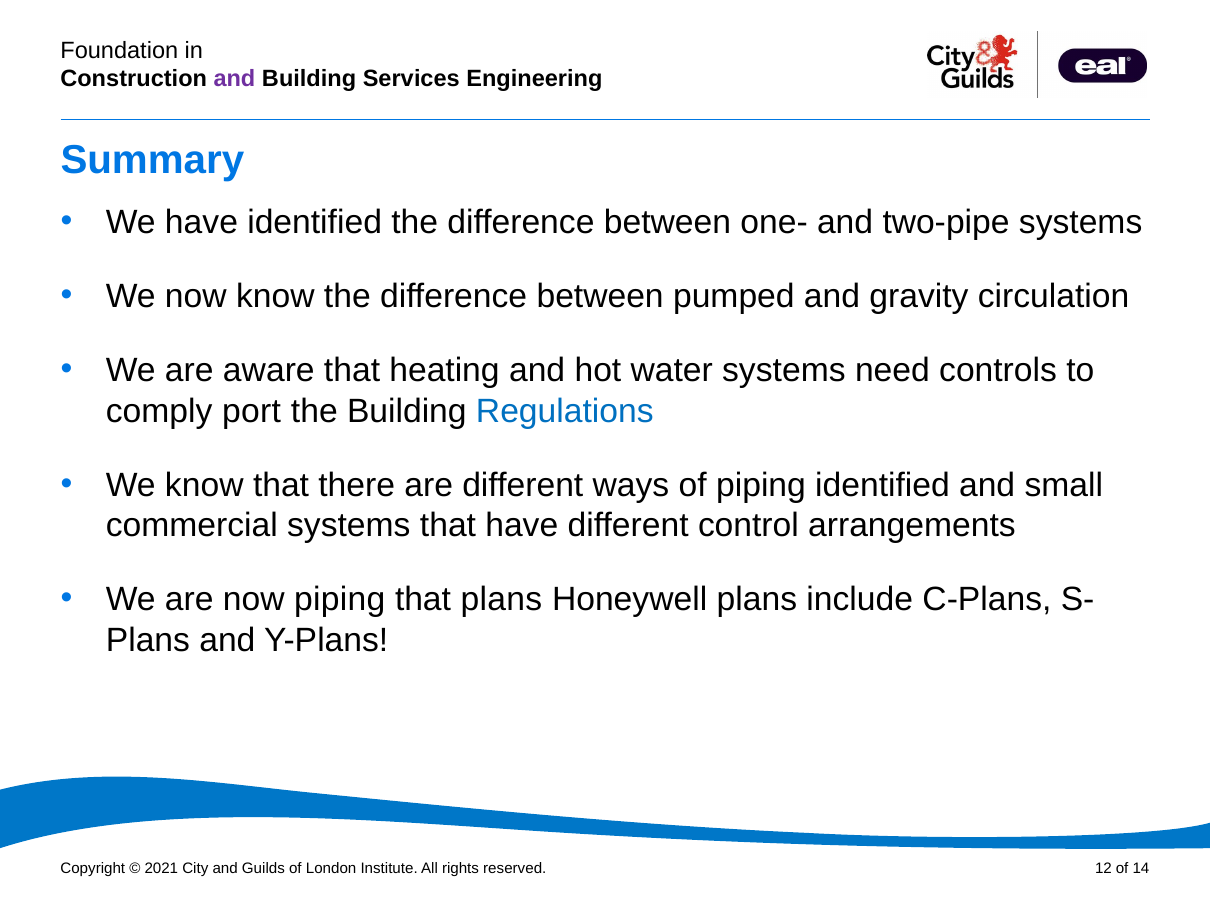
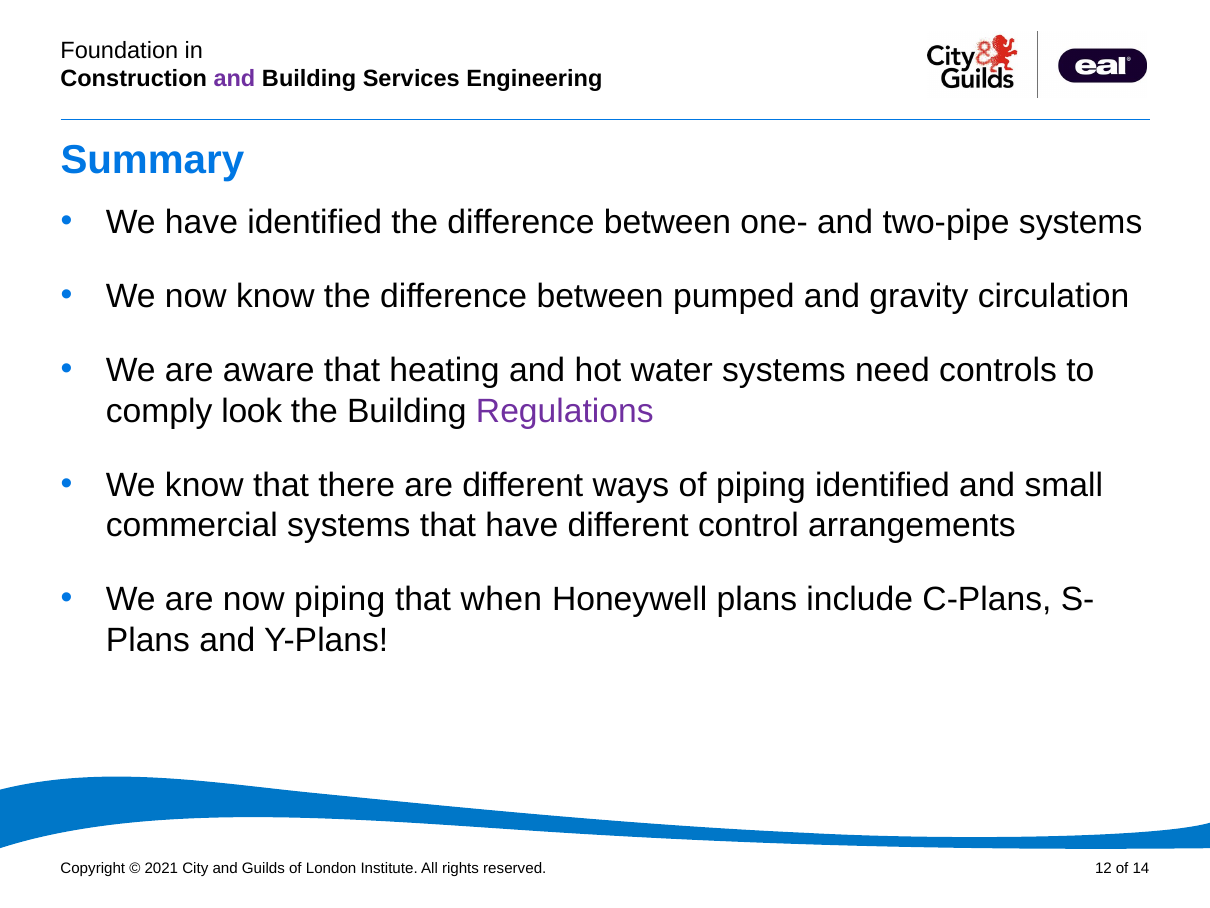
port: port -> look
Regulations colour: blue -> purple
that plans: plans -> when
